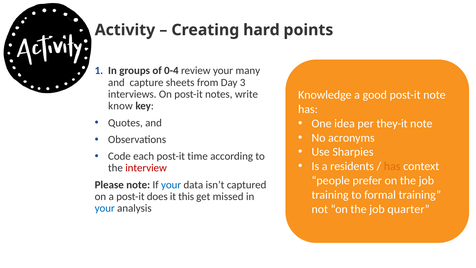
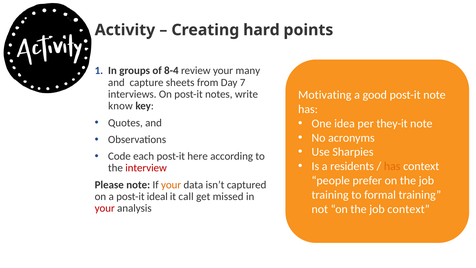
0-4: 0-4 -> 8-4
3: 3 -> 7
Knowledge: Knowledge -> Motivating
time: time -> here
your at (171, 185) colour: blue -> orange
does: does -> ideal
this: this -> call
your at (105, 208) colour: blue -> red
job quarter: quarter -> context
